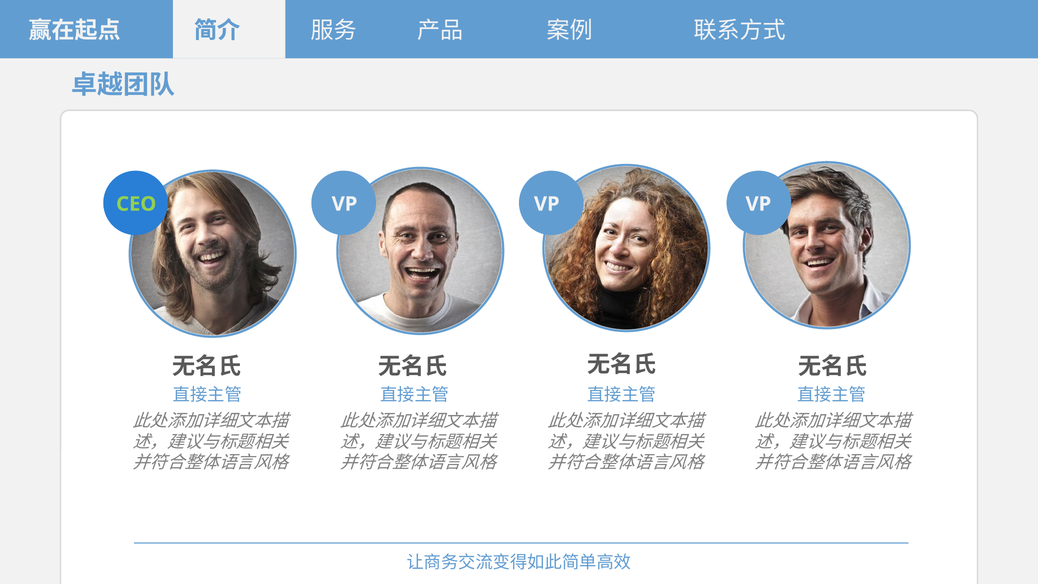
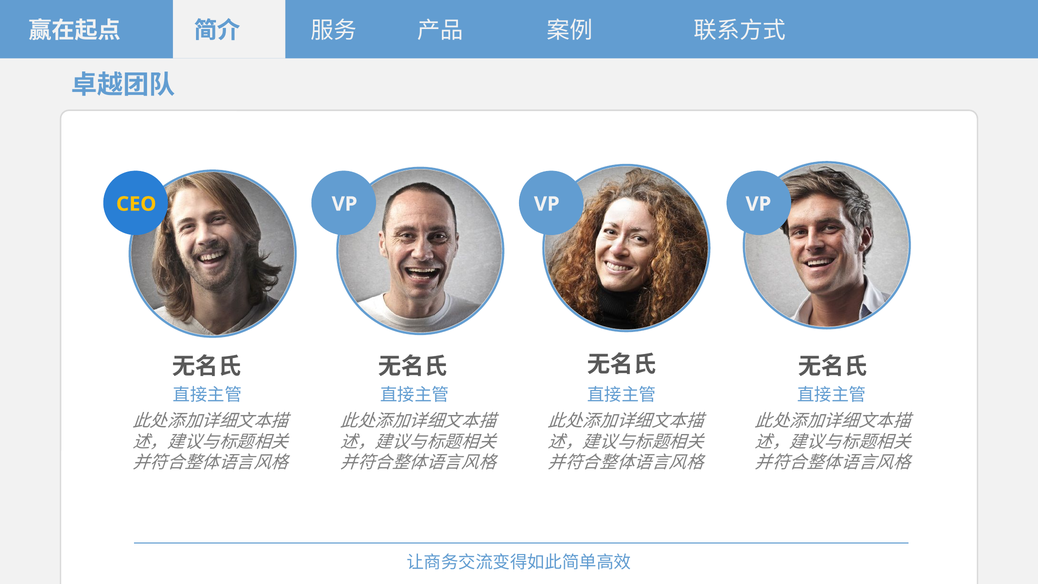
CEO colour: light green -> yellow
